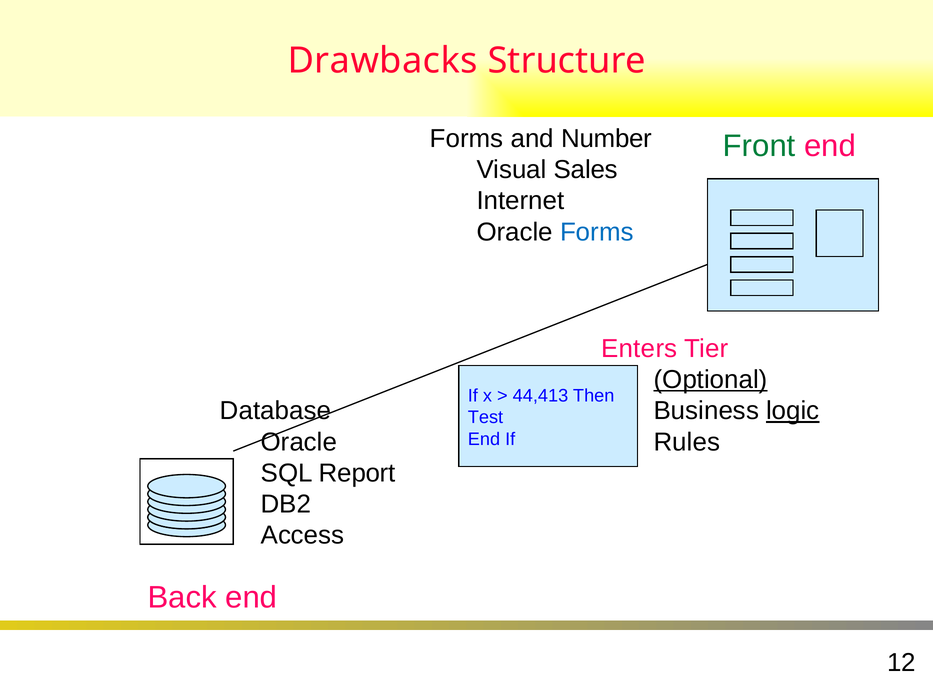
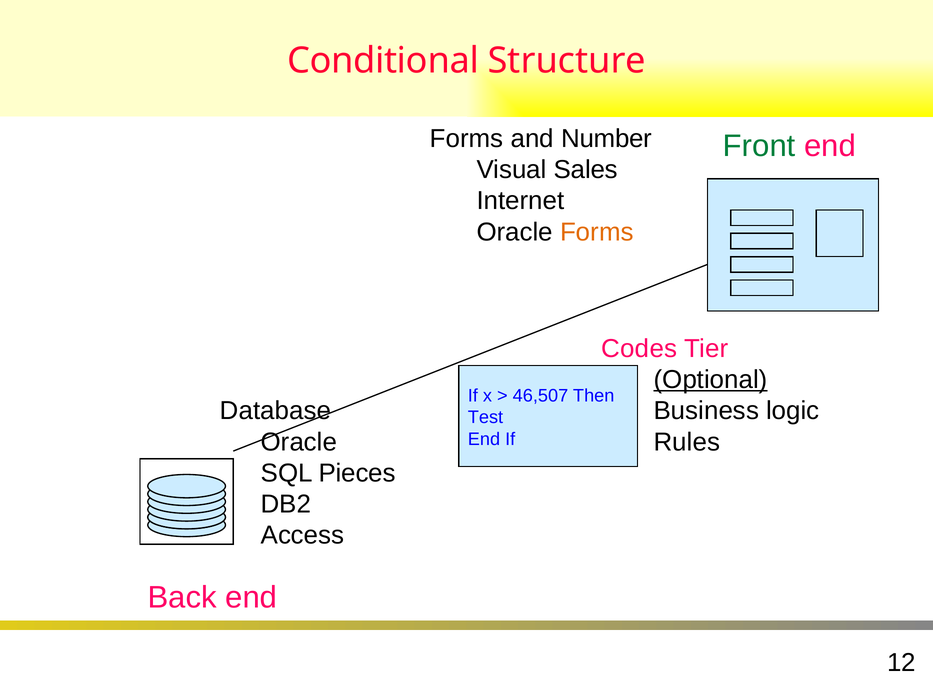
Drawbacks: Drawbacks -> Conditional
Forms at (597, 232) colour: blue -> orange
Enters: Enters -> Codes
44,413: 44,413 -> 46,507
logic underline: present -> none
Report: Report -> Pieces
